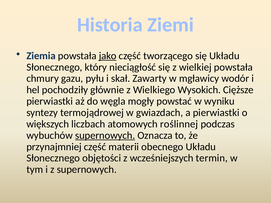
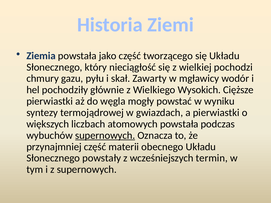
jako underline: present -> none
wielkiej powstała: powstała -> pochodzi
atomowych roślinnej: roślinnej -> powstała
objętości: objętości -> powstały
